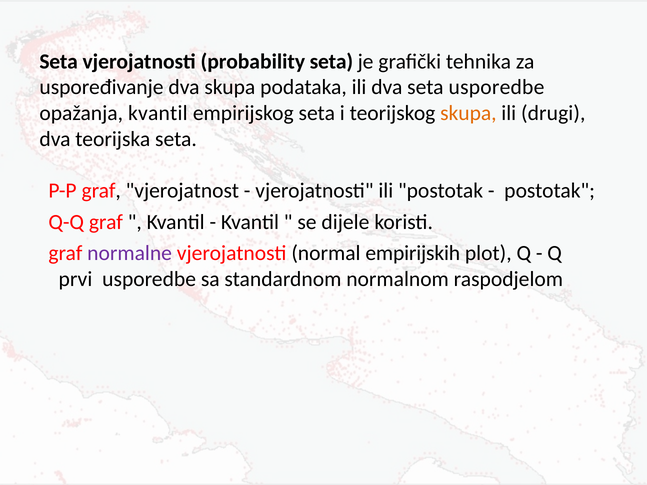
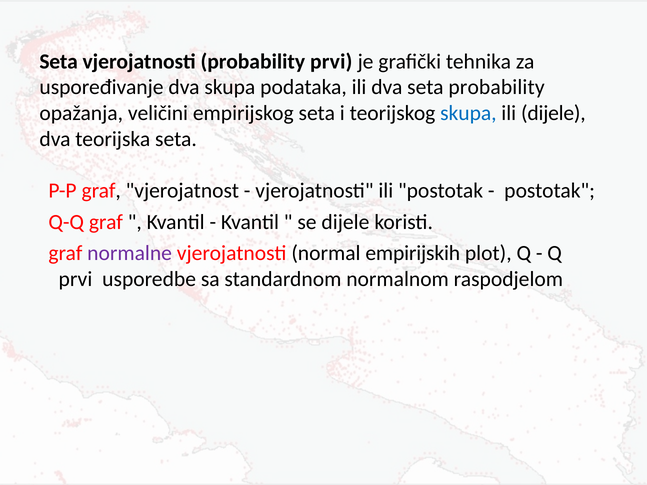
probability seta: seta -> prvi
seta usporedbe: usporedbe -> probability
opažanja kvantil: kvantil -> veličini
skupa at (468, 113) colour: orange -> blue
ili drugi: drugi -> dijele
